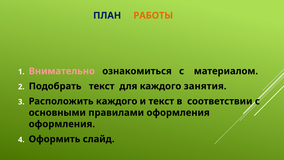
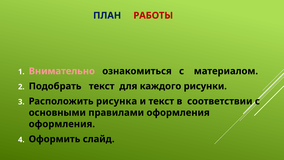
РАБОТЫ colour: orange -> red
занятия: занятия -> рисунки
Расположить каждого: каждого -> рисунка
